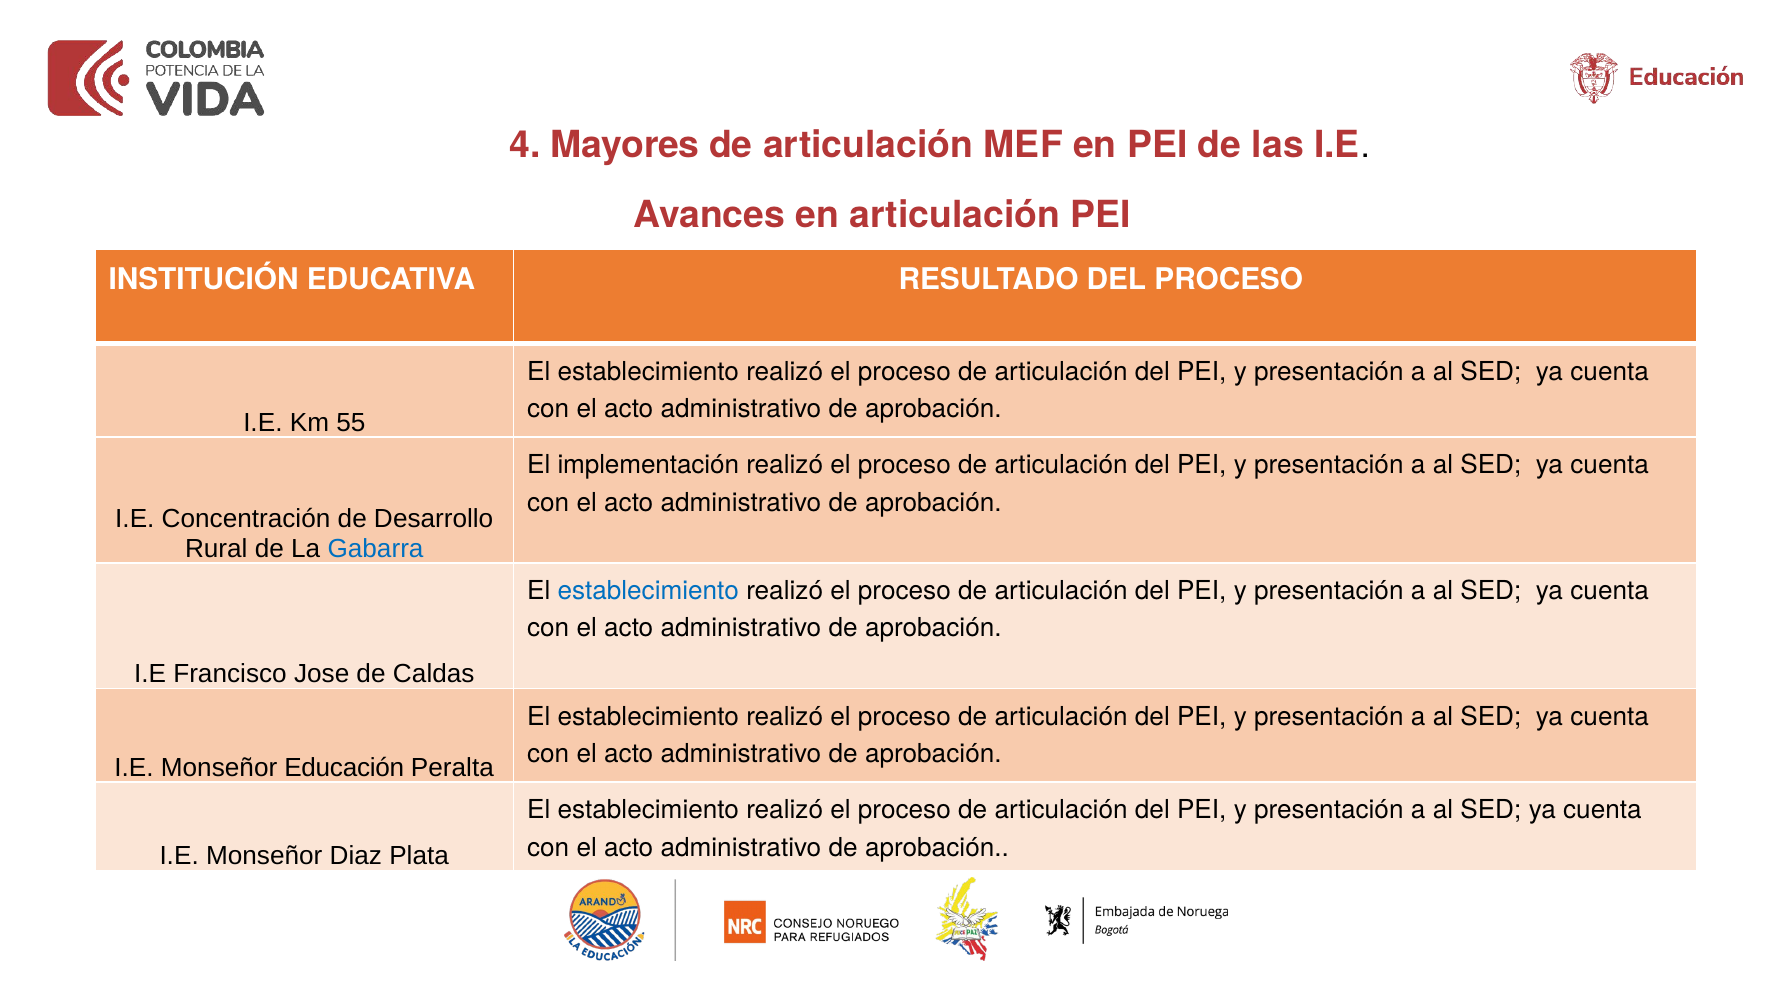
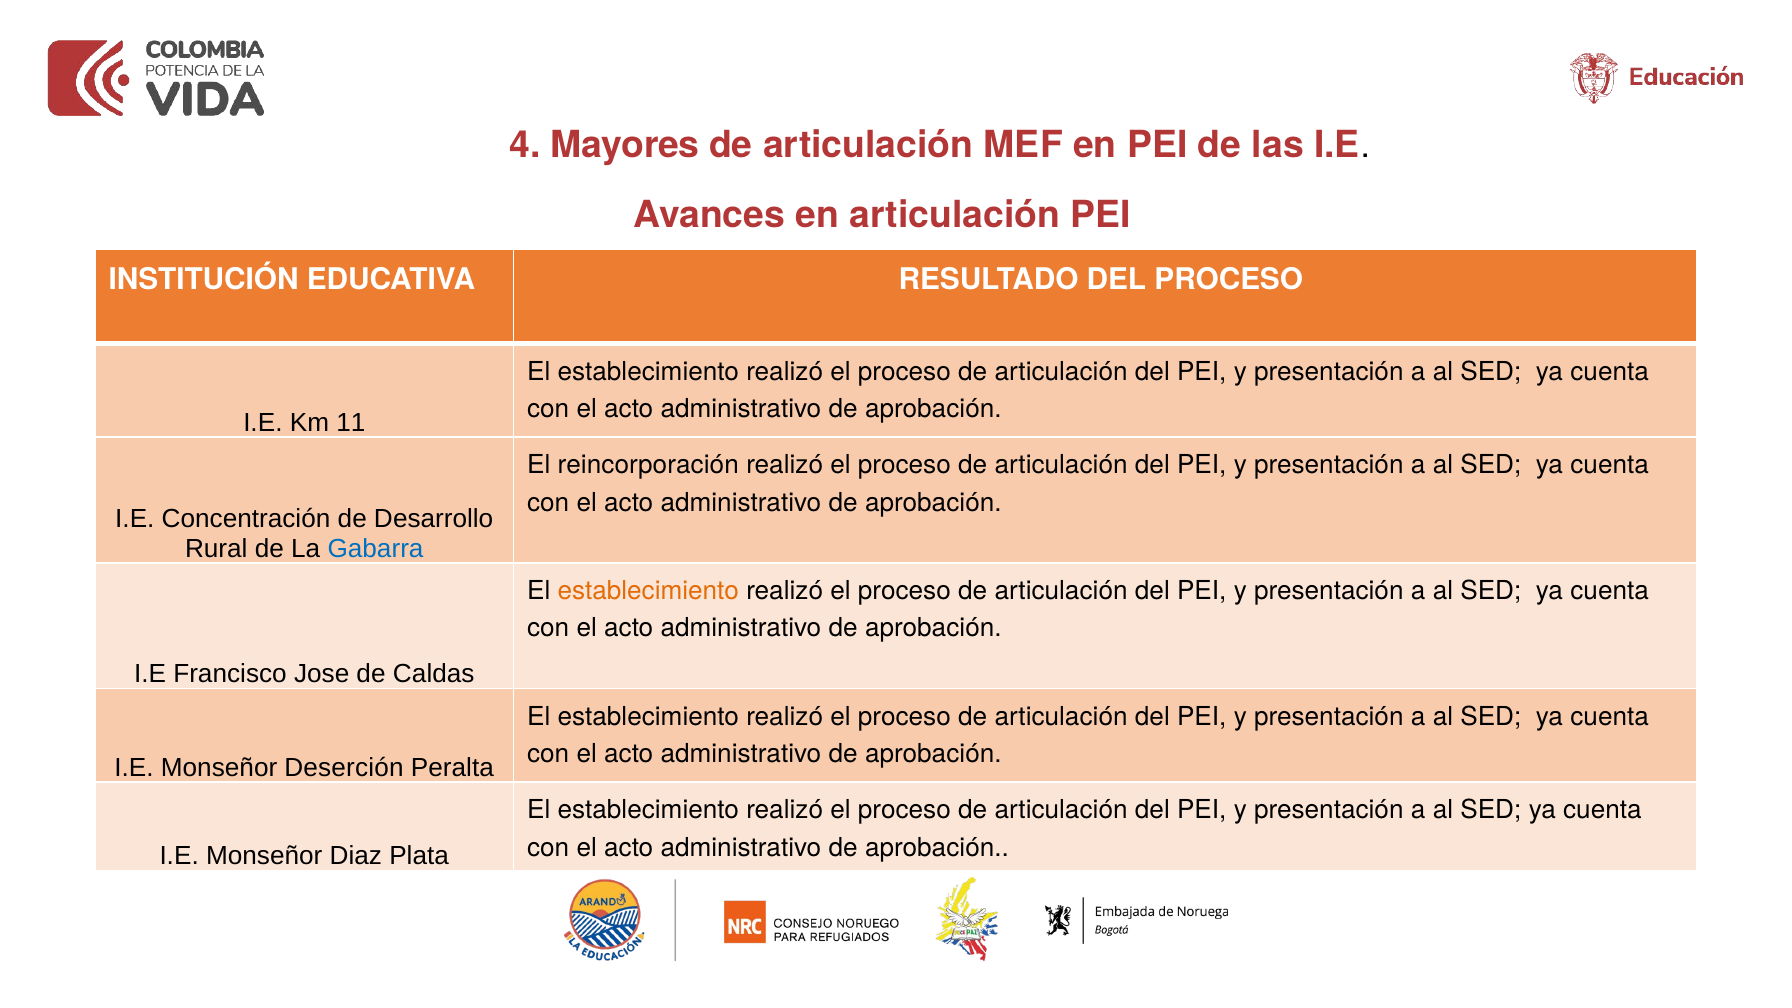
55: 55 -> 11
implementación: implementación -> reincorporación
establecimiento at (648, 591) colour: blue -> orange
Educación: Educación -> Deserción
